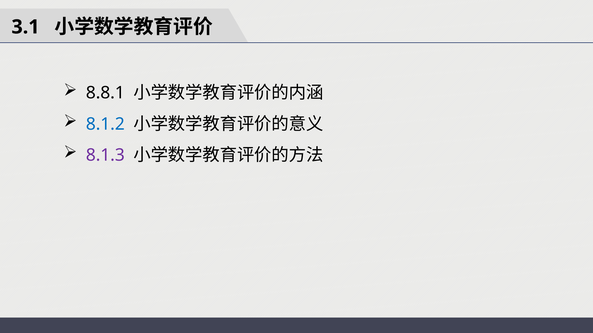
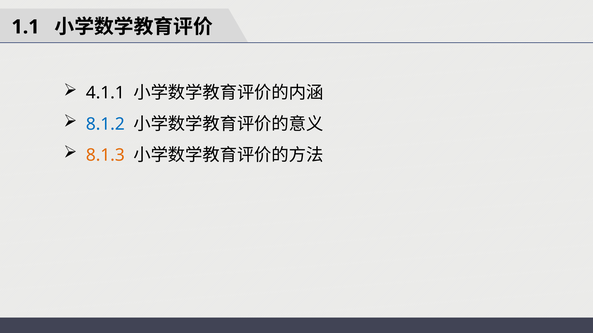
3.1: 3.1 -> 1.1
8.8.1: 8.8.1 -> 4.1.1
8.1.3 colour: purple -> orange
